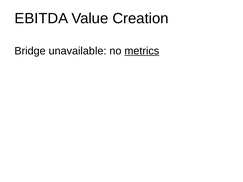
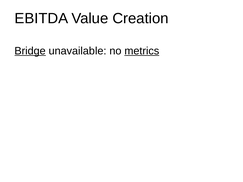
Bridge underline: none -> present
